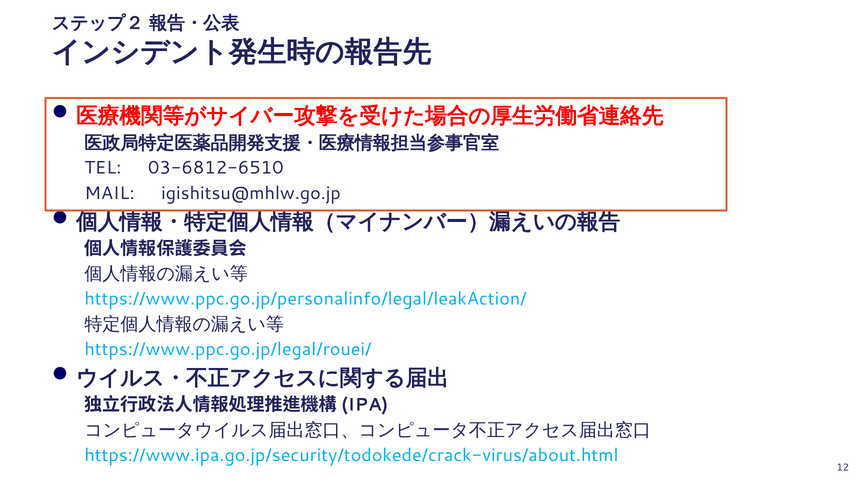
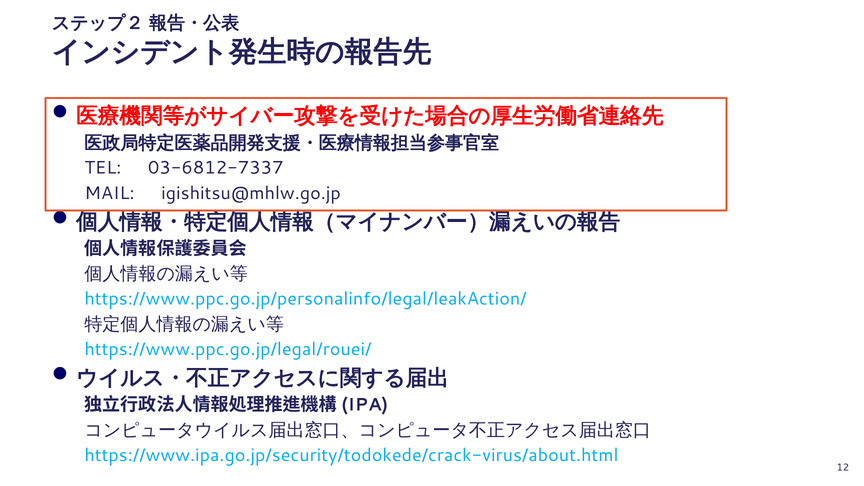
03-6812-6510: 03-6812-6510 -> 03-6812-7337
